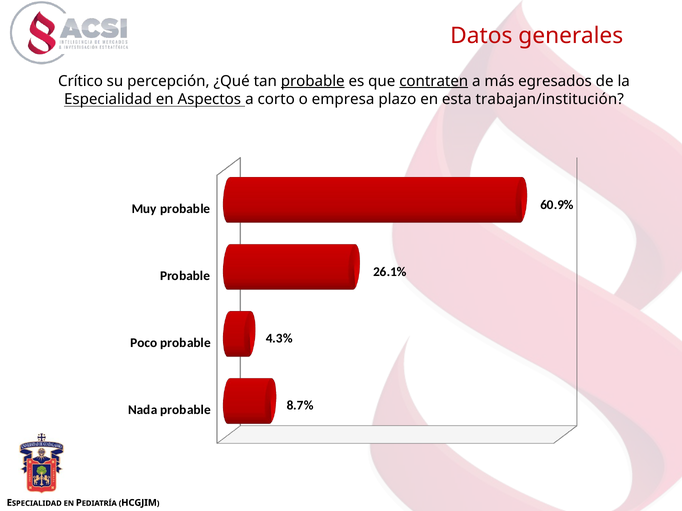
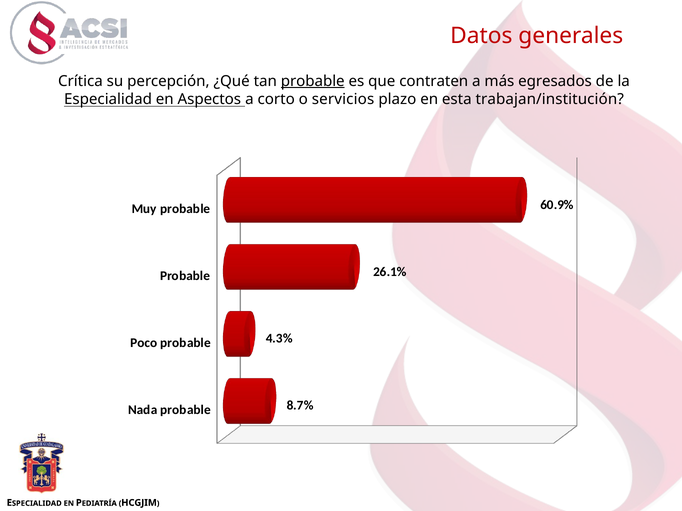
Crítico: Crítico -> Crítica
contraten underline: present -> none
empresa: empresa -> servicios
